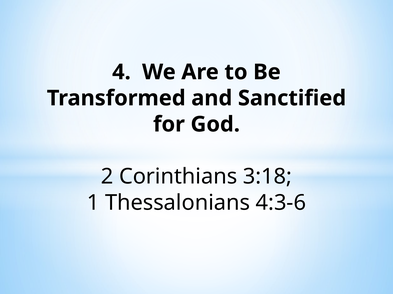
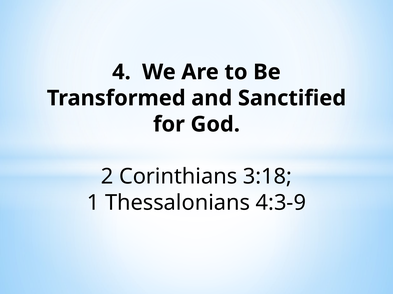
4:3-6: 4:3-6 -> 4:3-9
